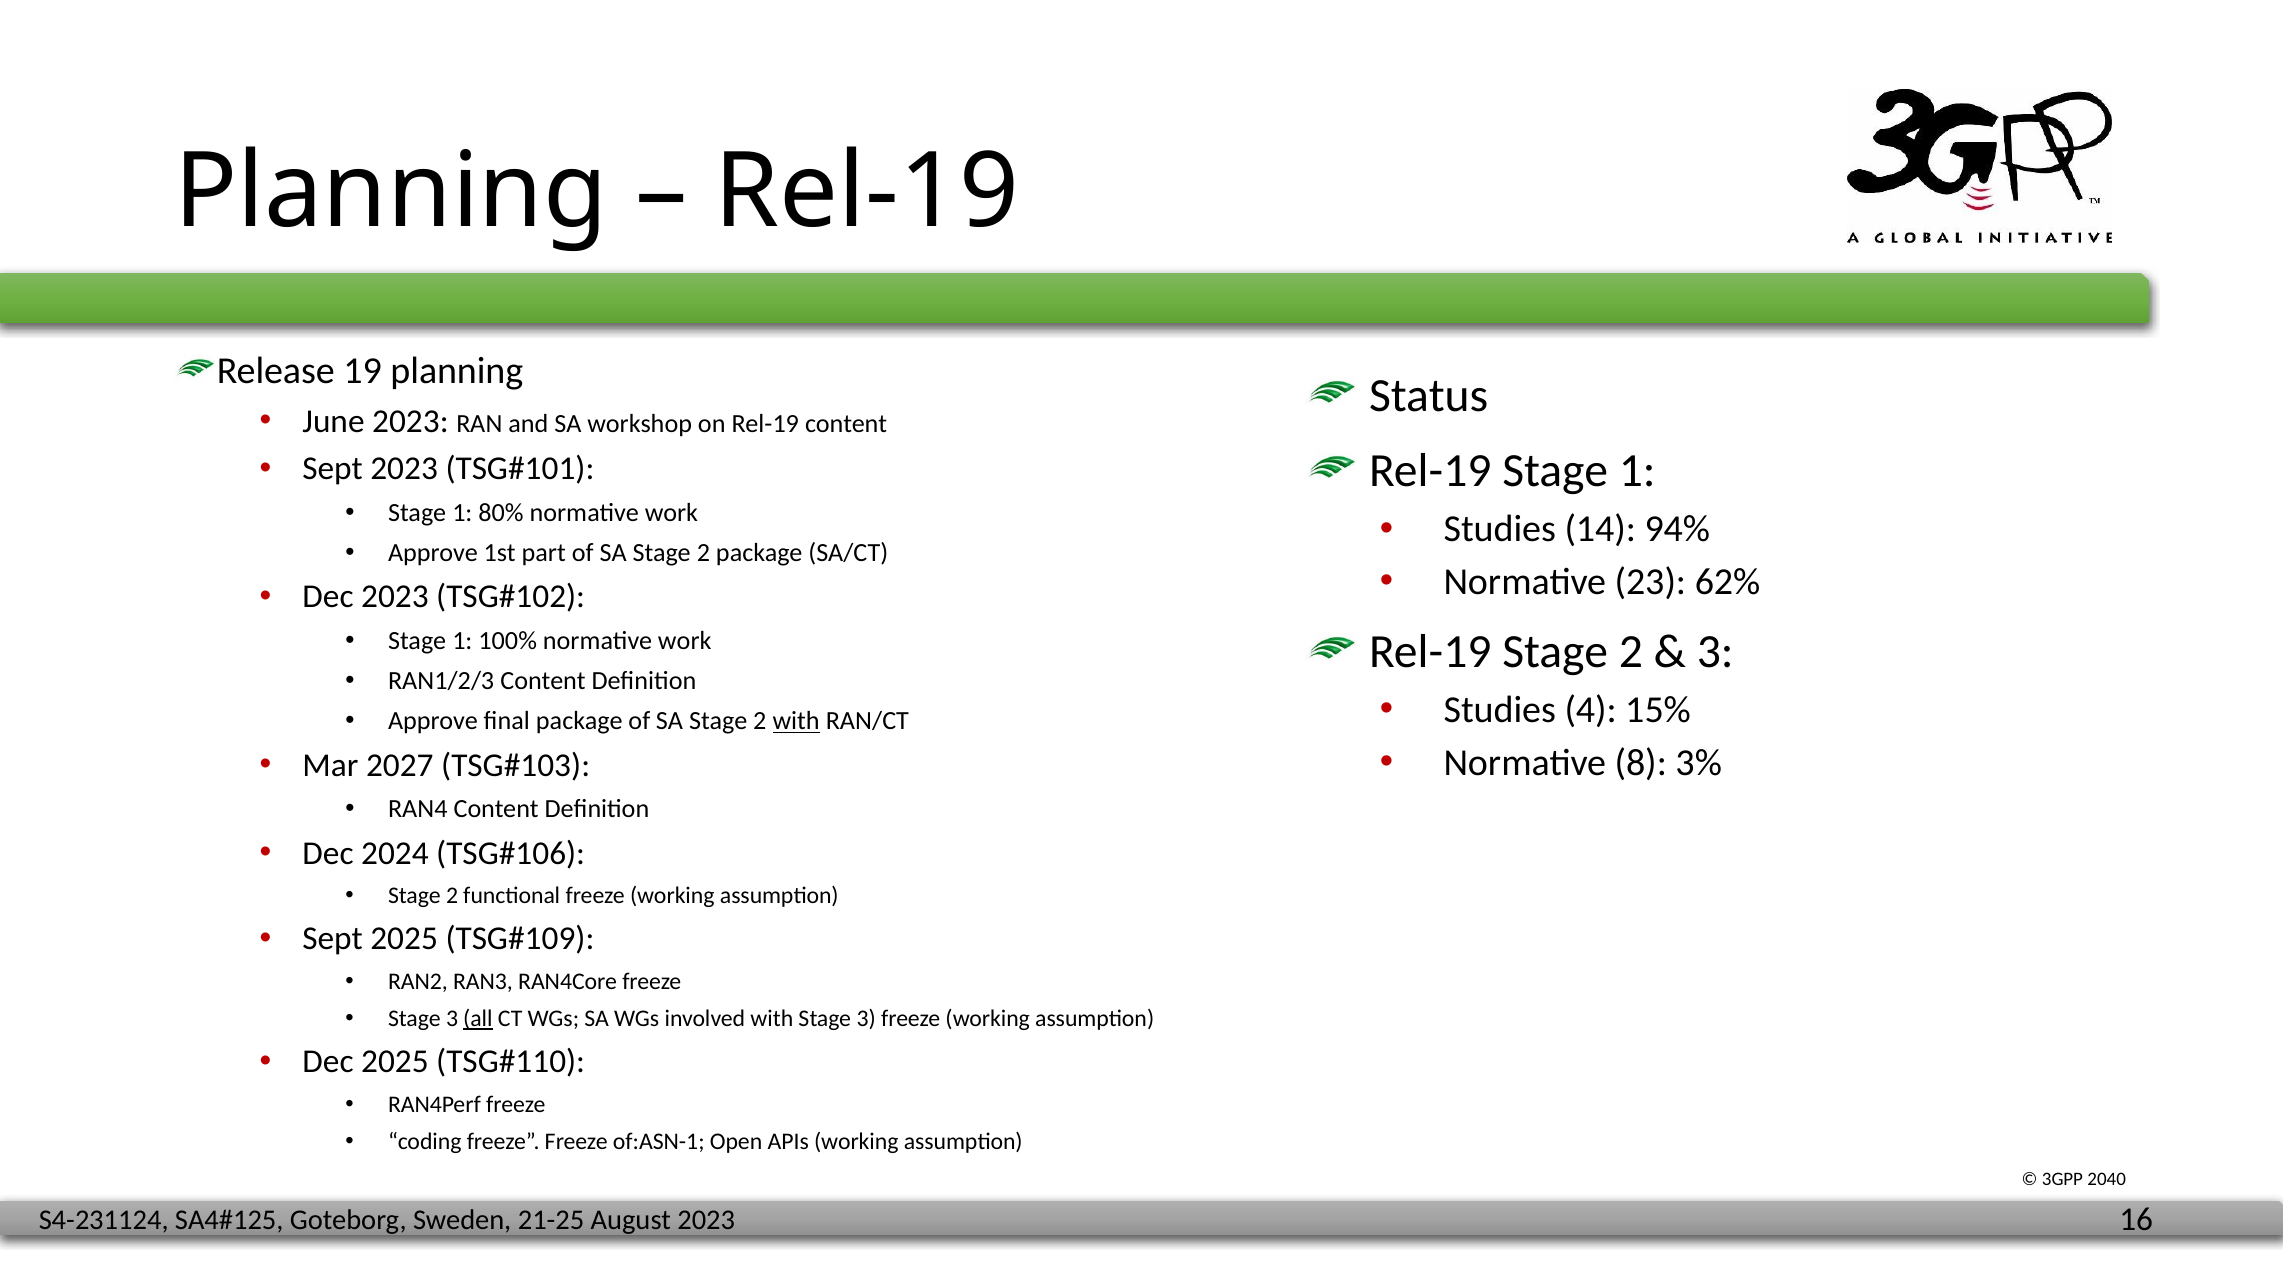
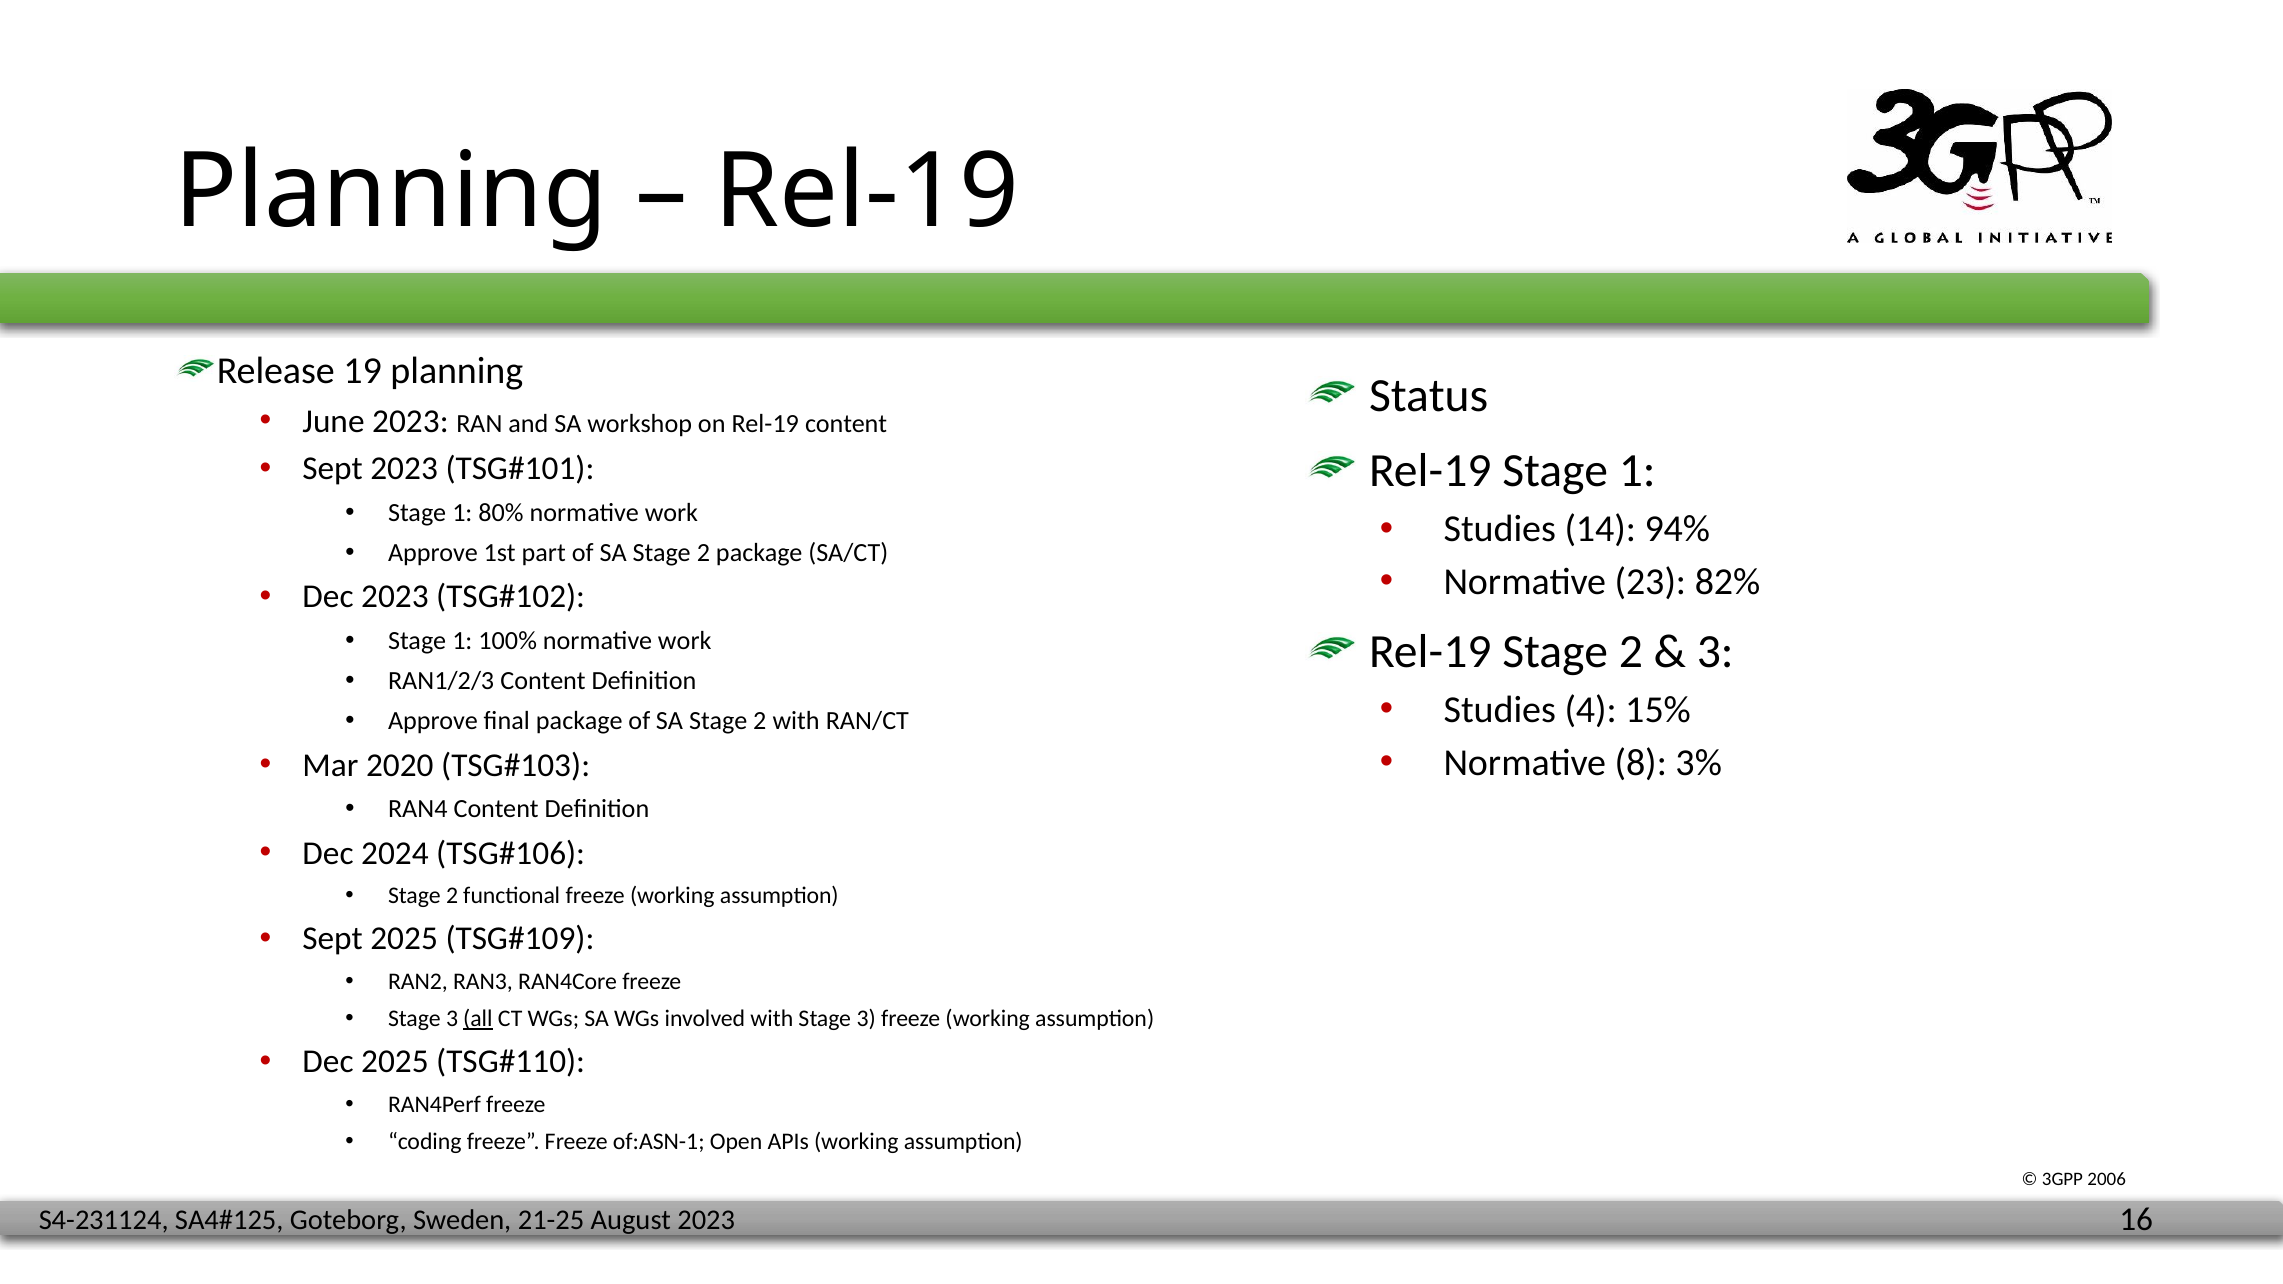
62%: 62% -> 82%
with at (796, 721) underline: present -> none
2027: 2027 -> 2020
2040: 2040 -> 2006
